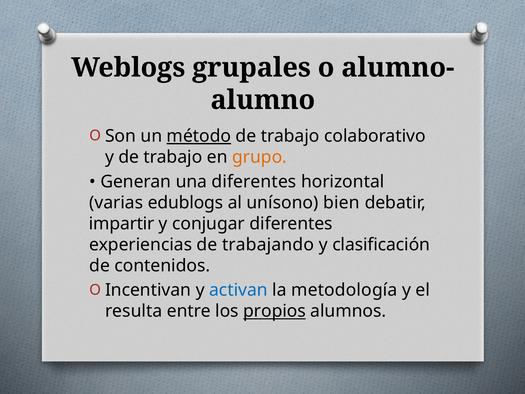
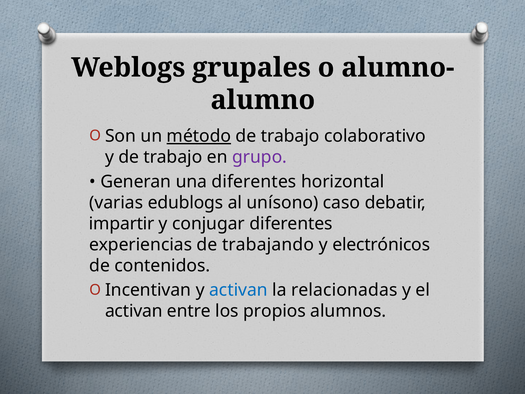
grupo colour: orange -> purple
bien: bien -> caso
clasificación: clasificación -> electrónicos
metodología: metodología -> relacionadas
resulta at (134, 311): resulta -> activan
propios underline: present -> none
